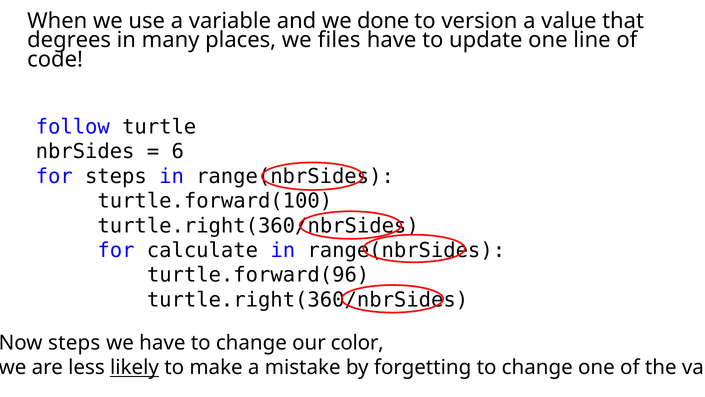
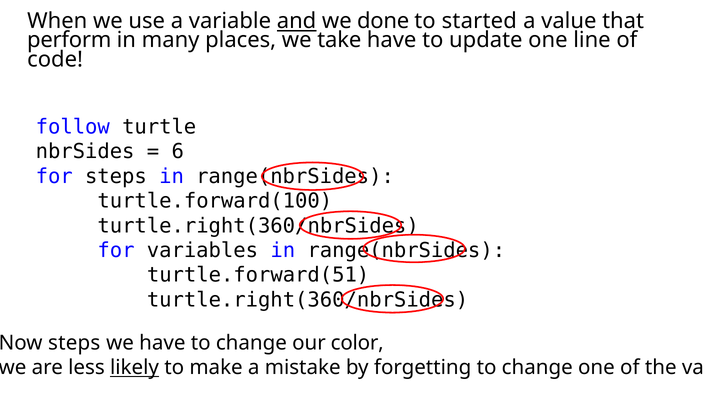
and underline: none -> present
version: version -> started
degrees: degrees -> perform
files: files -> take
calculate: calculate -> variables
turtle.forward(96: turtle.forward(96 -> turtle.forward(51
